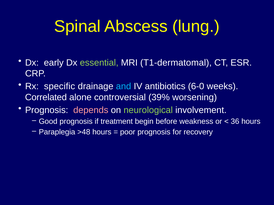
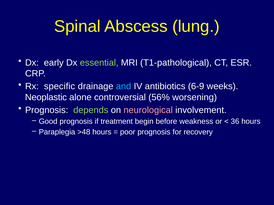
T1-dermatomal: T1-dermatomal -> T1-pathological
6-0: 6-0 -> 6-9
Correlated: Correlated -> Neoplastic
39%: 39% -> 56%
depends colour: pink -> light green
neurological colour: light green -> pink
